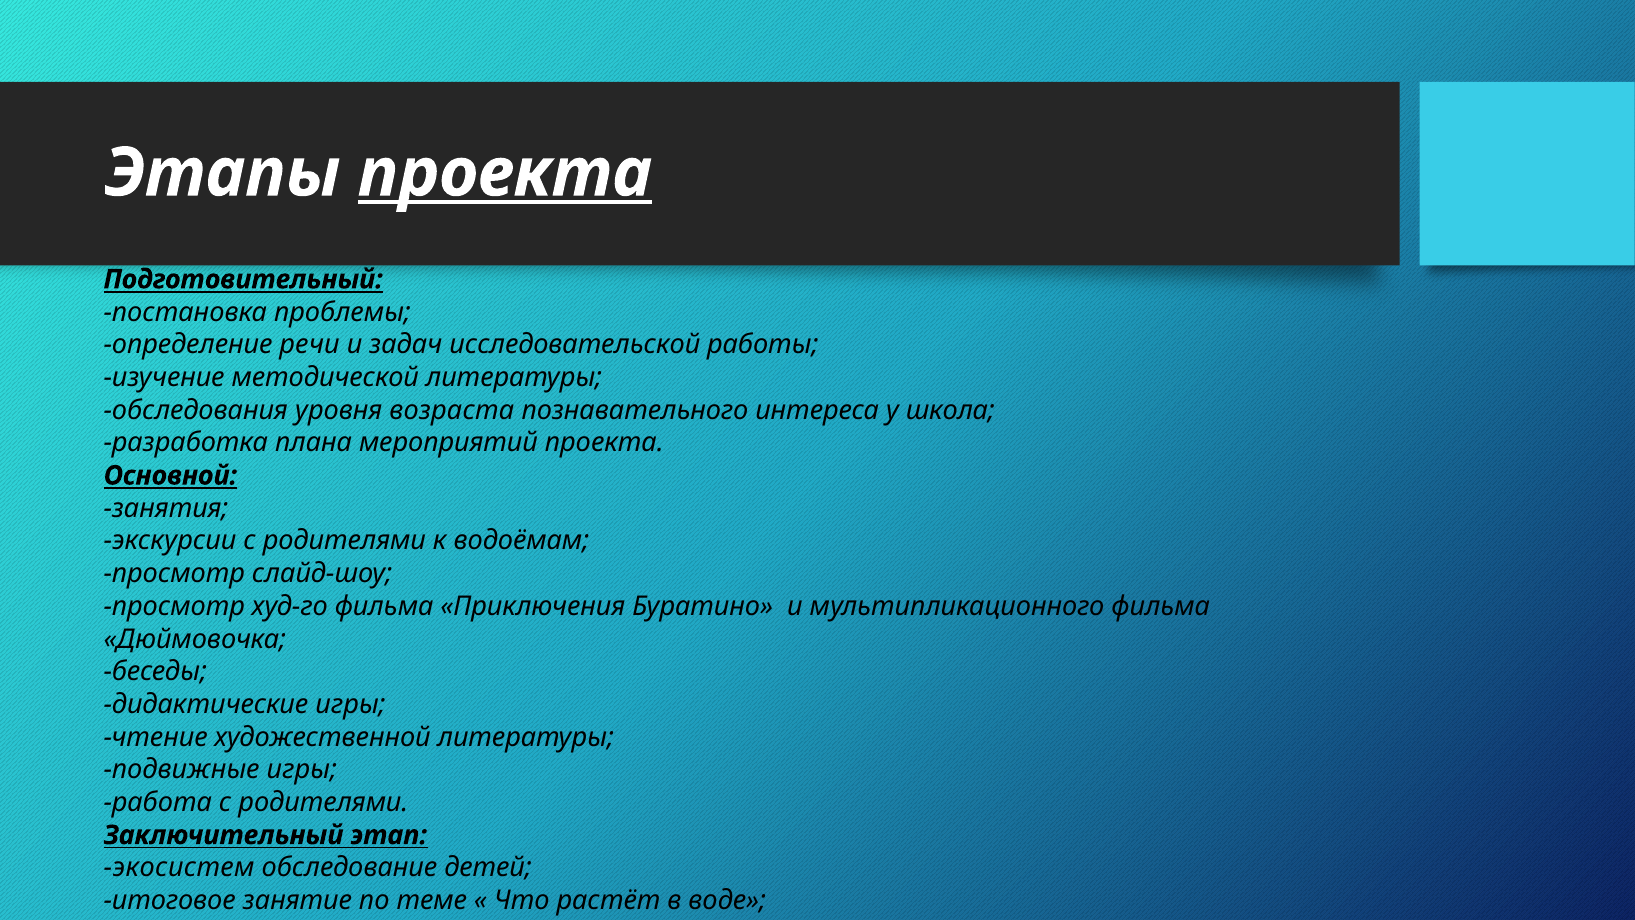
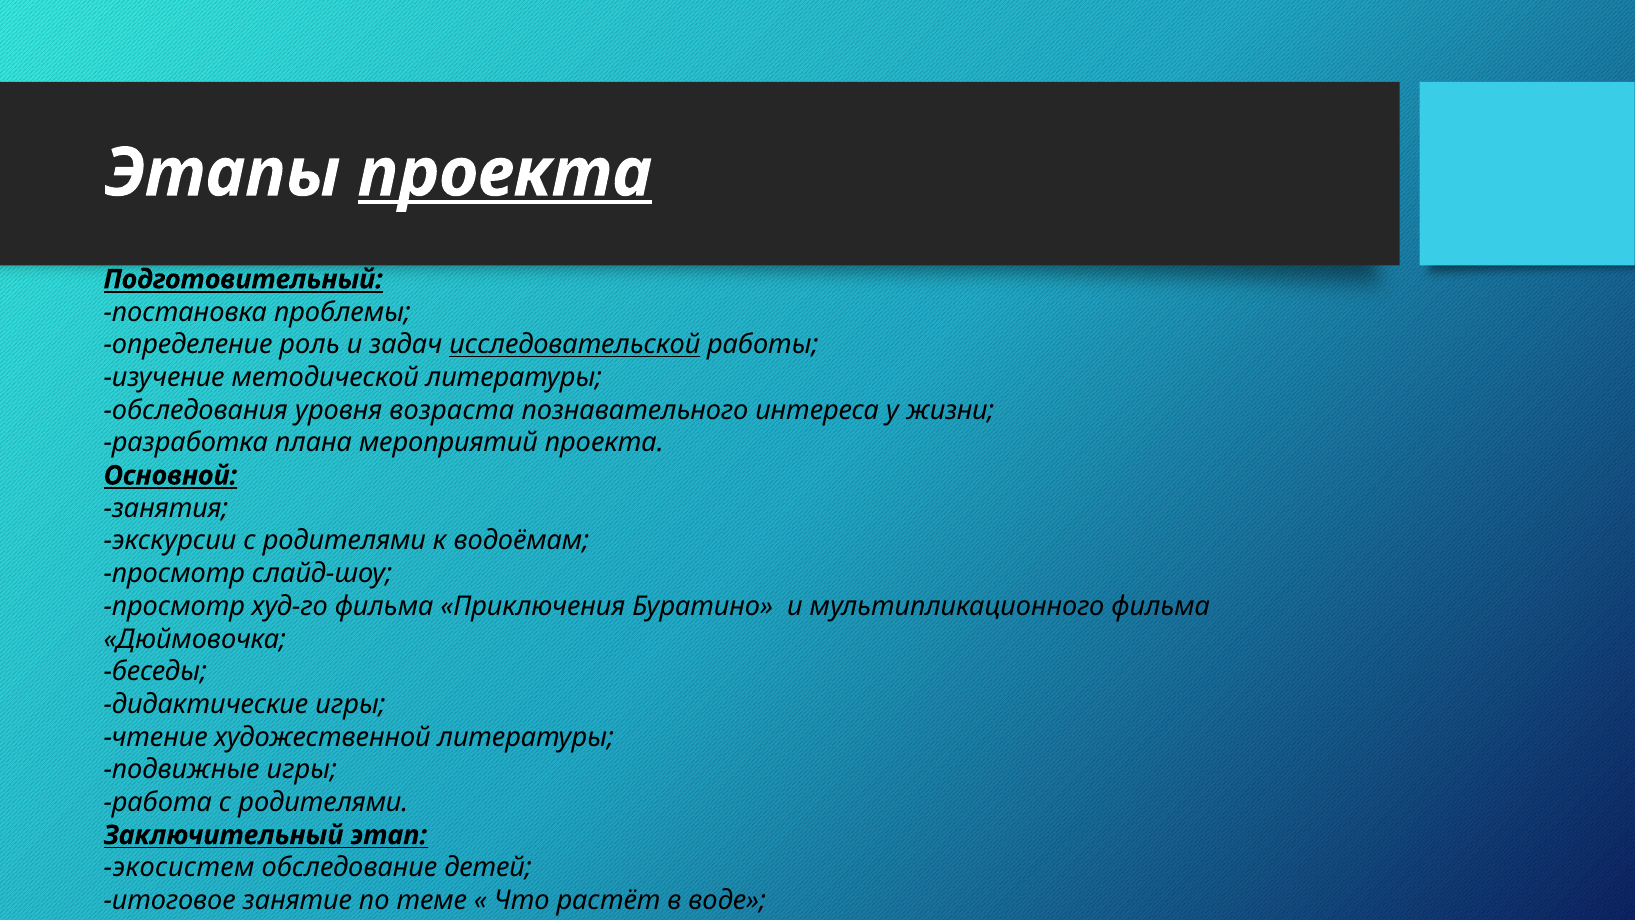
речи: речи -> роль
исследовательской underline: none -> present
школа: школа -> жизни
